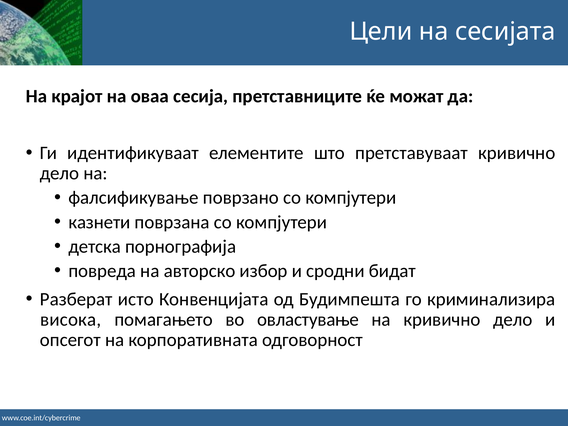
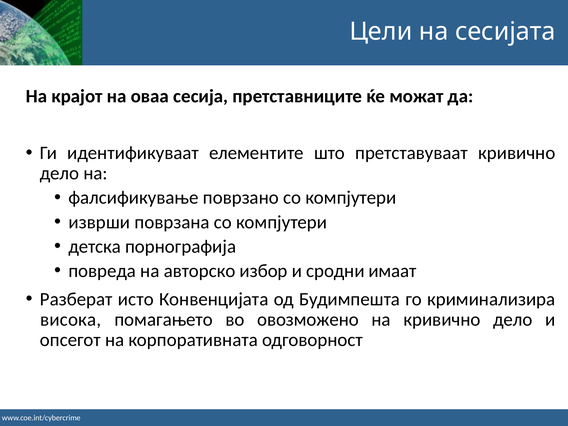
казнети: казнети -> изврши
бидат: бидат -> имаат
овластување: овластување -> овозможено
